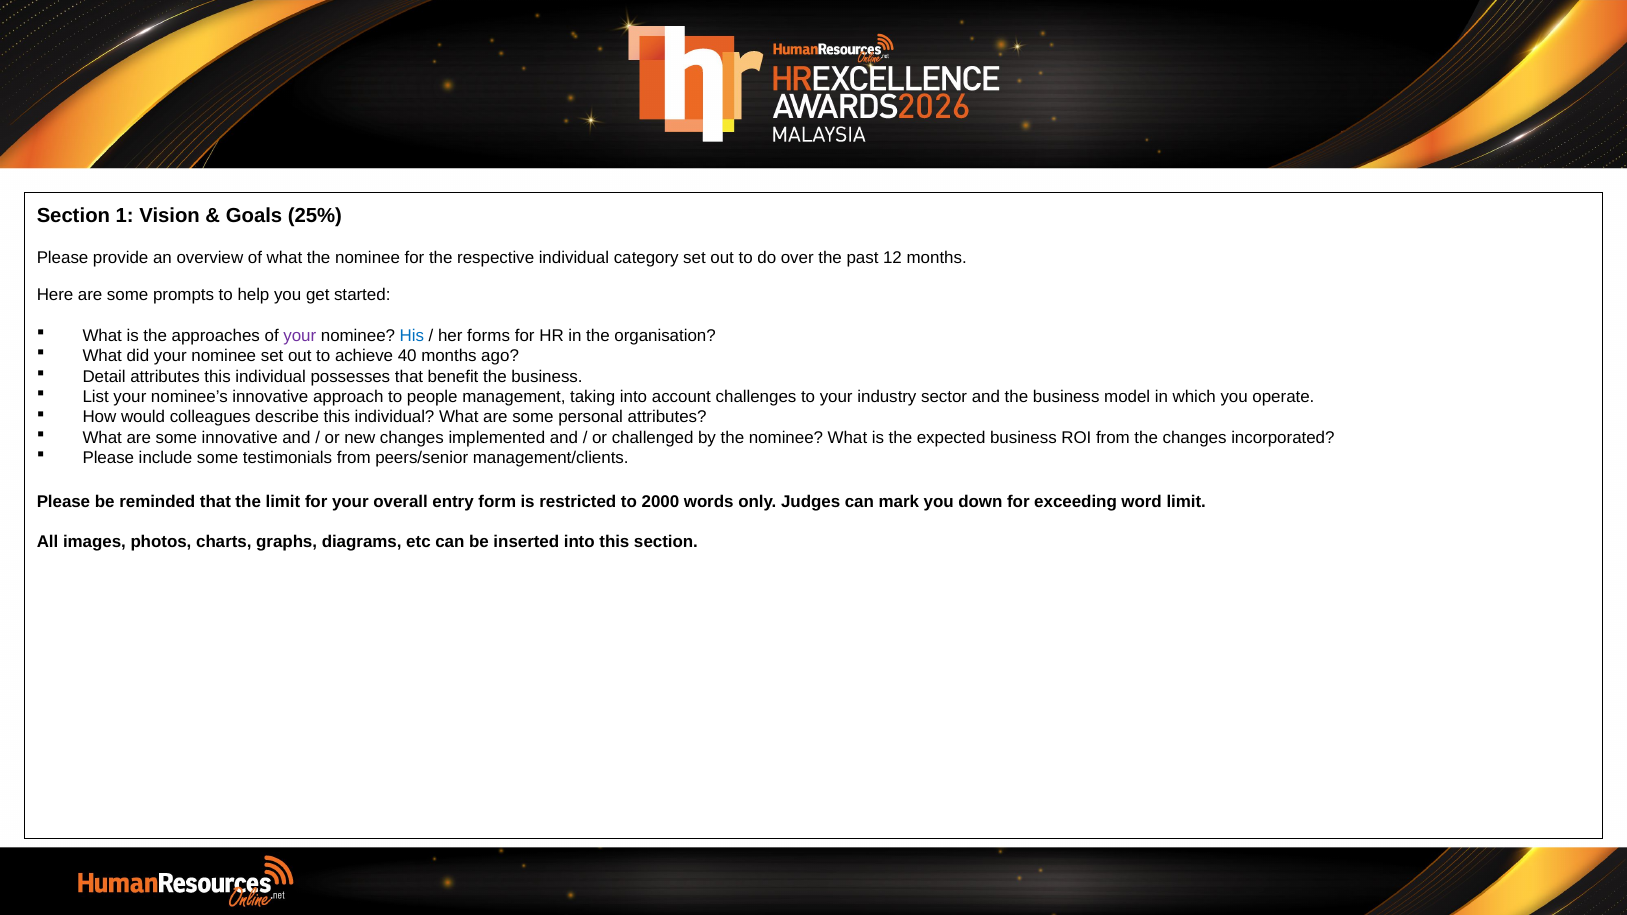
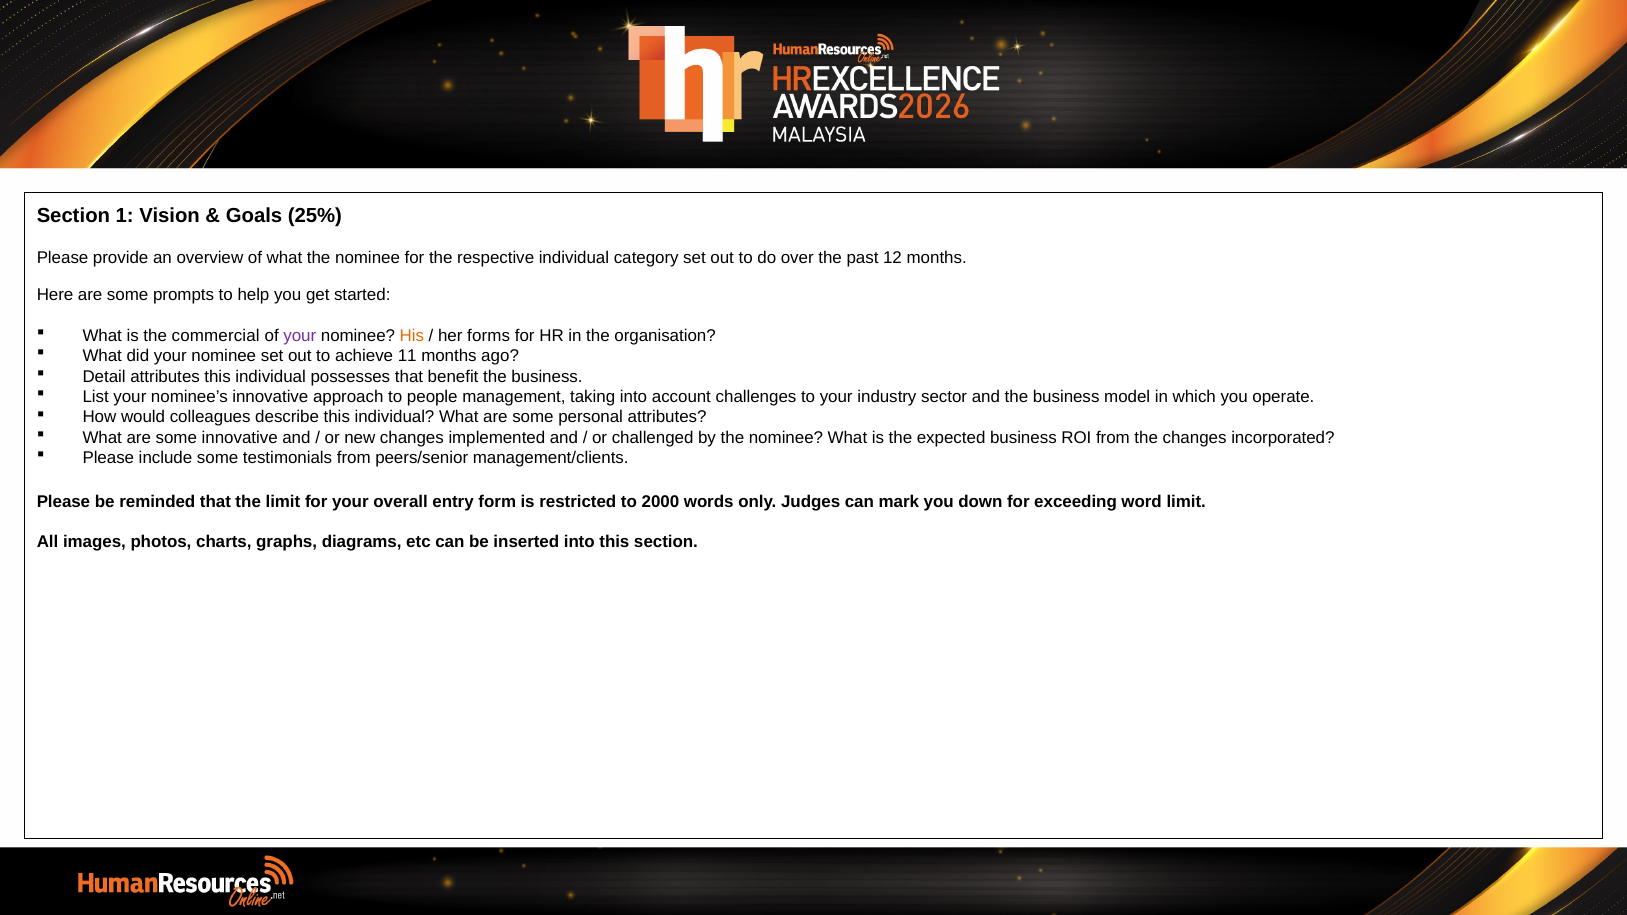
approaches: approaches -> commercial
His colour: blue -> orange
40: 40 -> 11
